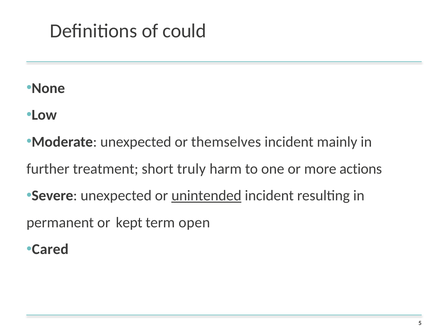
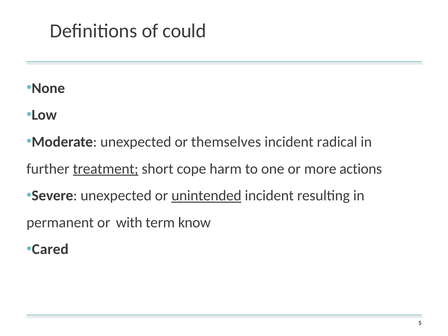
mainly: mainly -> radical
treatment underline: none -> present
truly: truly -> cope
kept: kept -> with
open: open -> know
